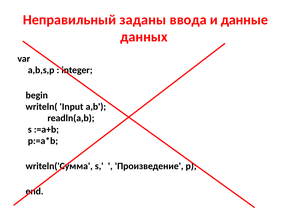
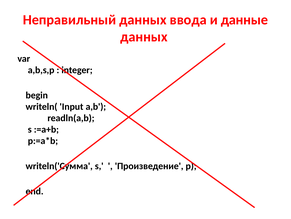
Неправильный заданы: заданы -> данных
